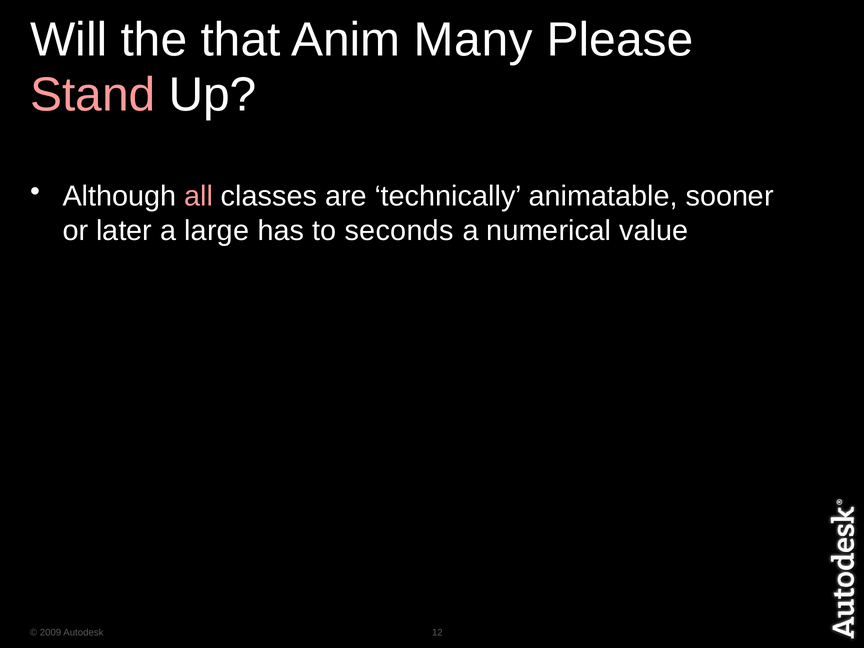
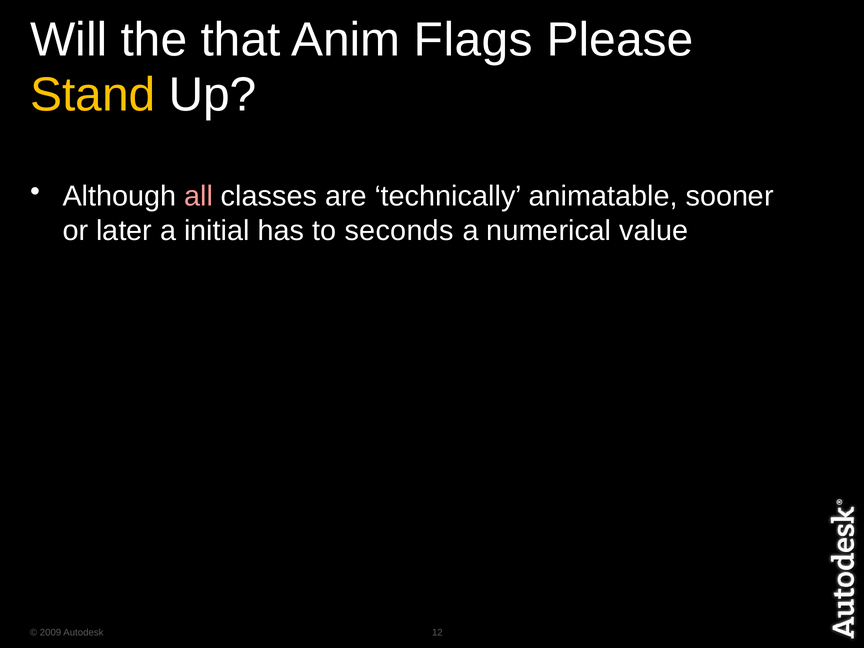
Many: Many -> Flags
Stand colour: pink -> yellow
large: large -> initial
